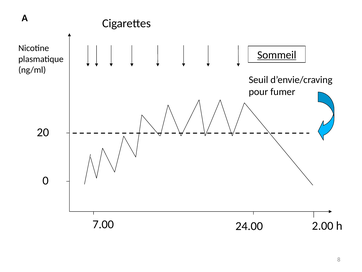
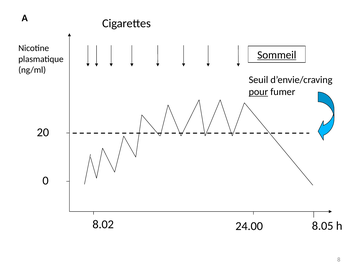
pour underline: none -> present
7.00: 7.00 -> 8.02
2.00: 2.00 -> 8.05
